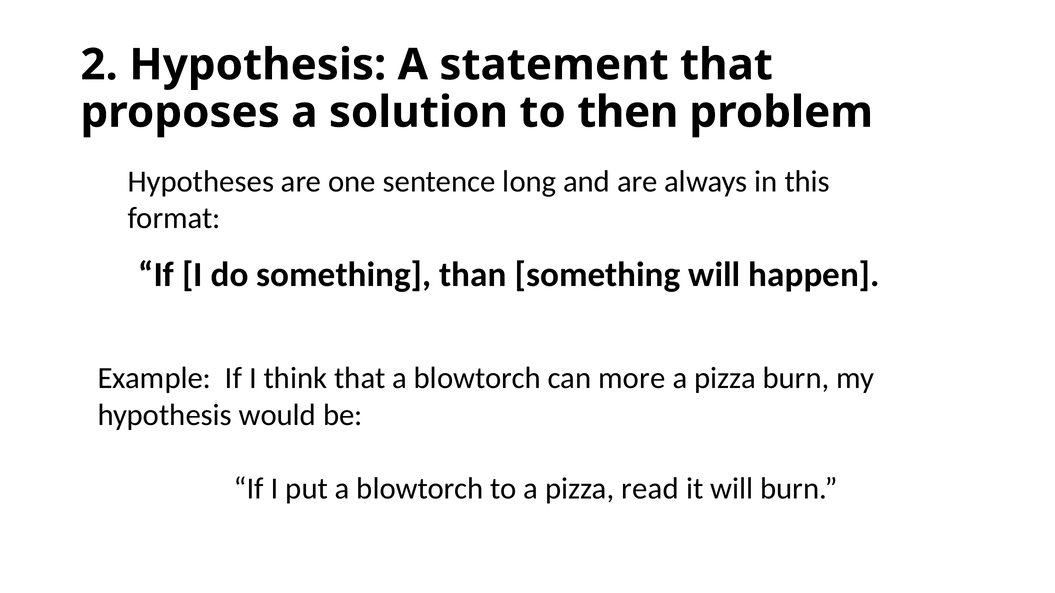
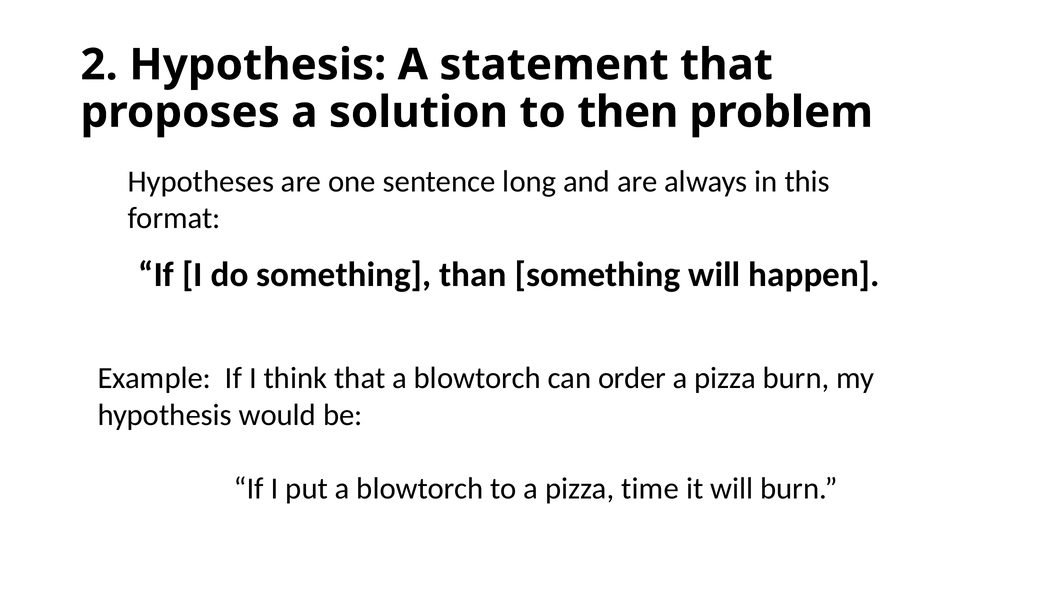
more: more -> order
read: read -> time
